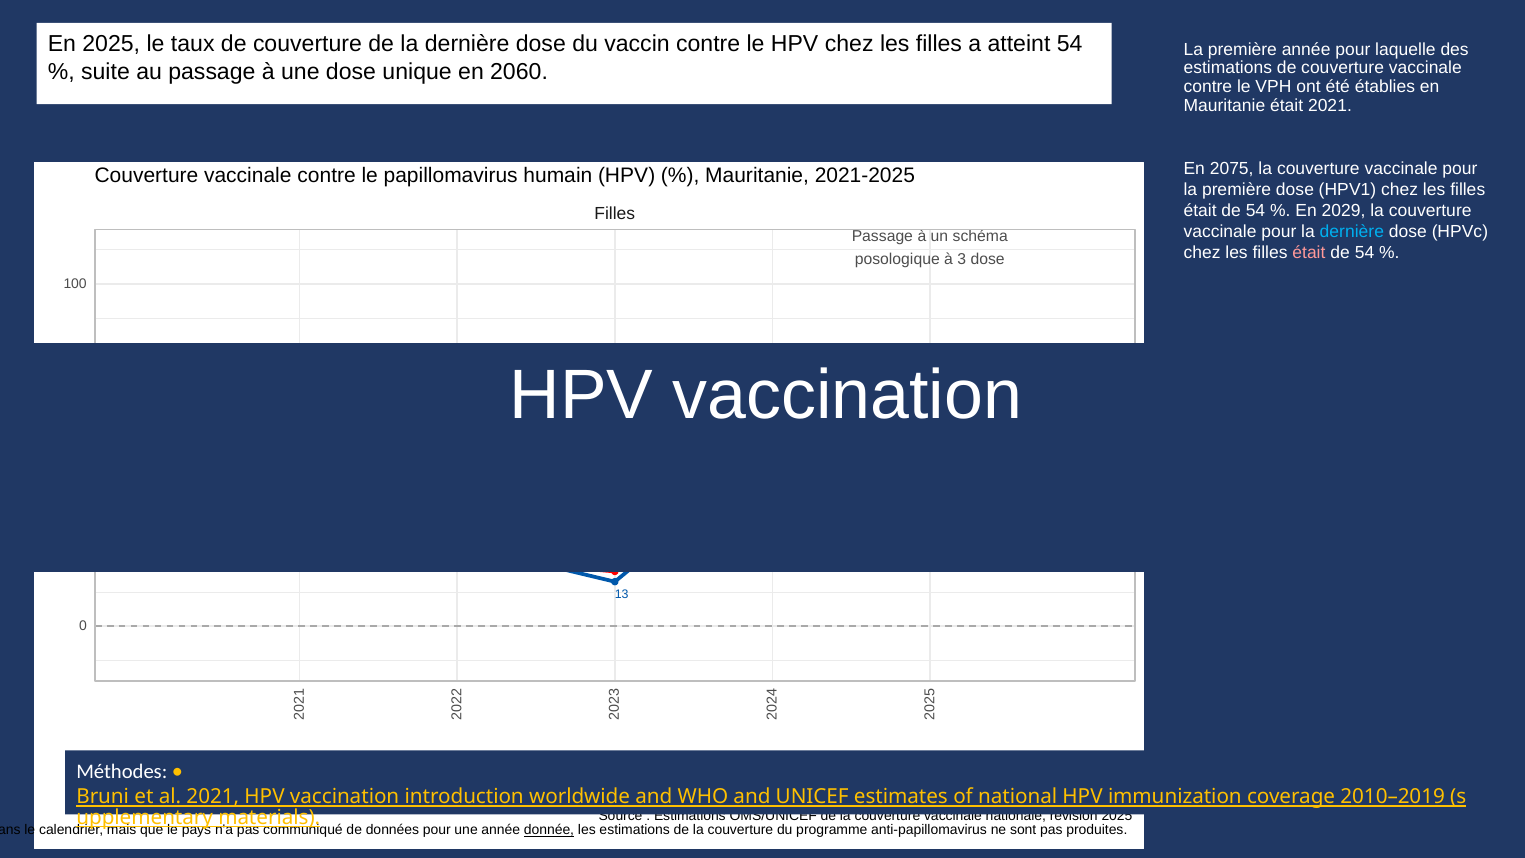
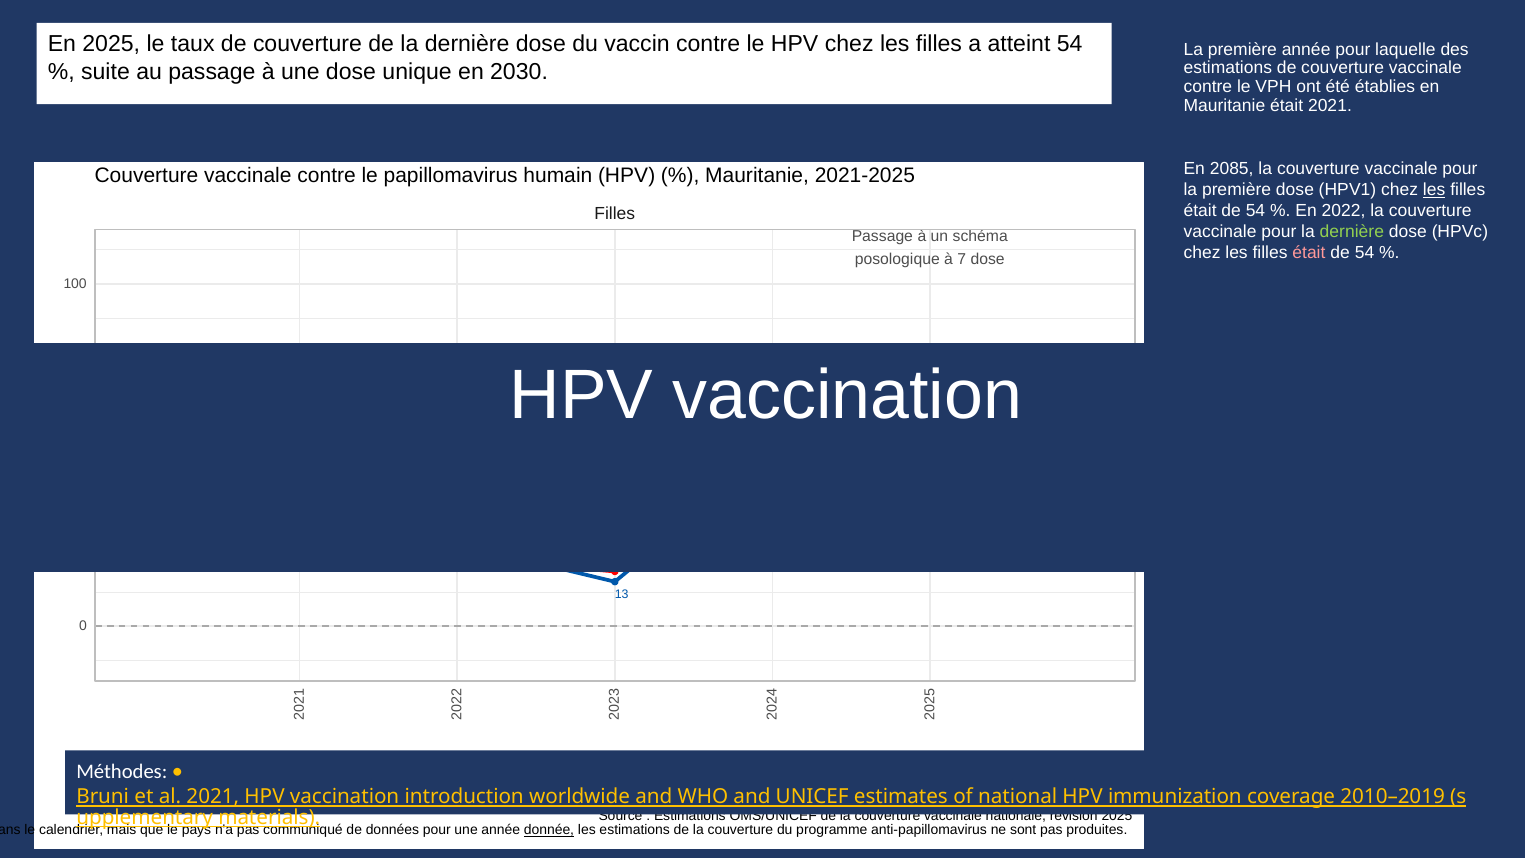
2060: 2060 -> 2030
2075: 2075 -> 2085
les at (1434, 189) underline: none -> present
2029: 2029 -> 2022
dernière at (1352, 231) colour: light blue -> light green
à 3: 3 -> 7
